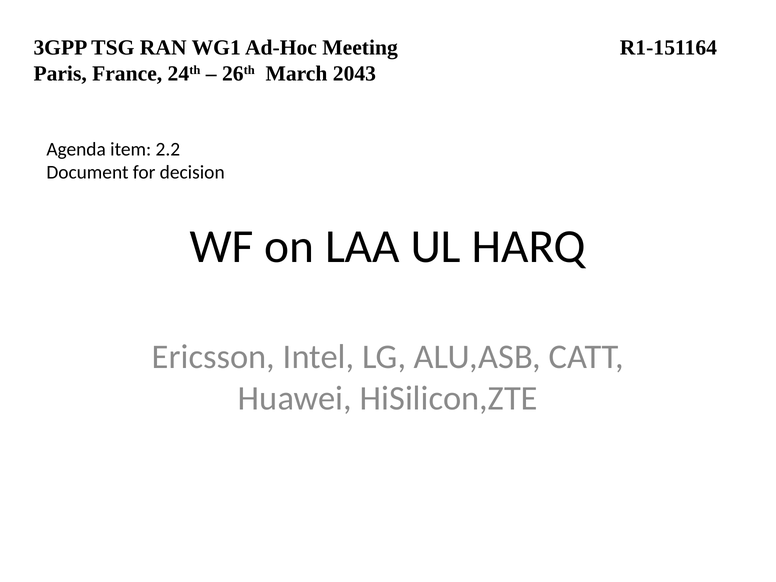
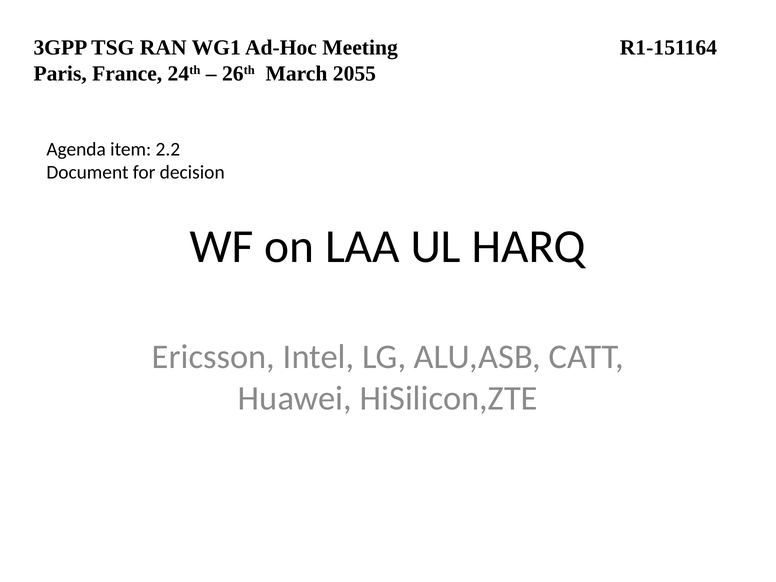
2043: 2043 -> 2055
